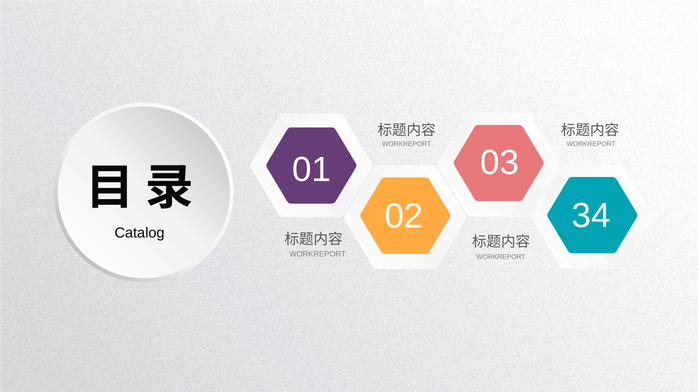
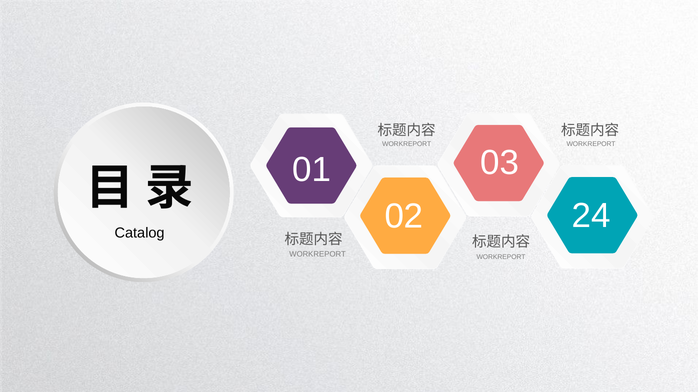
34: 34 -> 24
